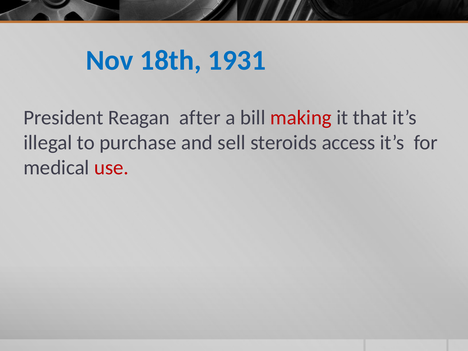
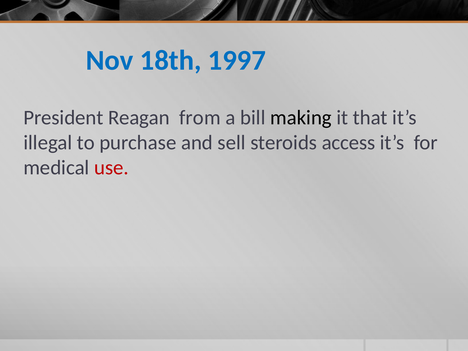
1931: 1931 -> 1997
after: after -> from
making colour: red -> black
